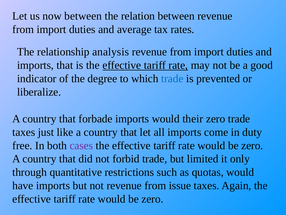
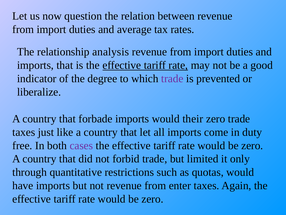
now between: between -> question
trade at (172, 78) colour: blue -> purple
issue: issue -> enter
